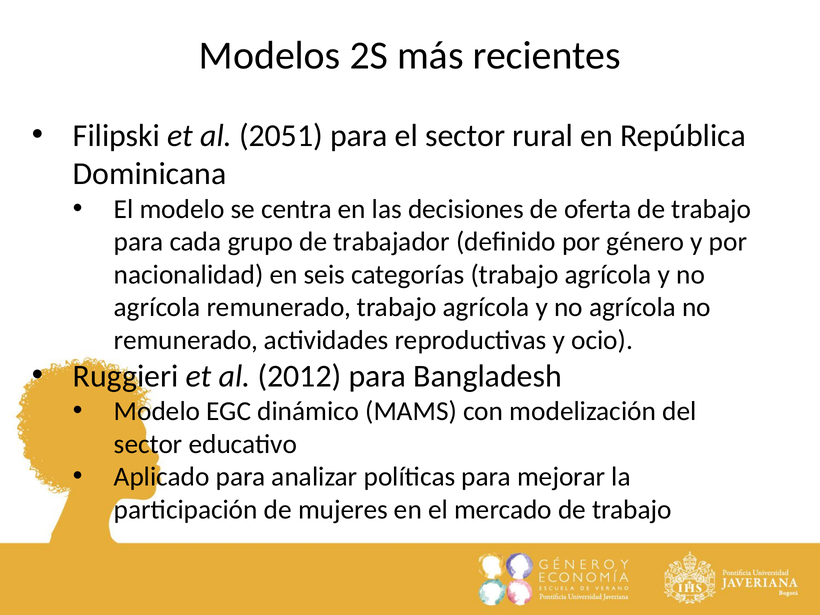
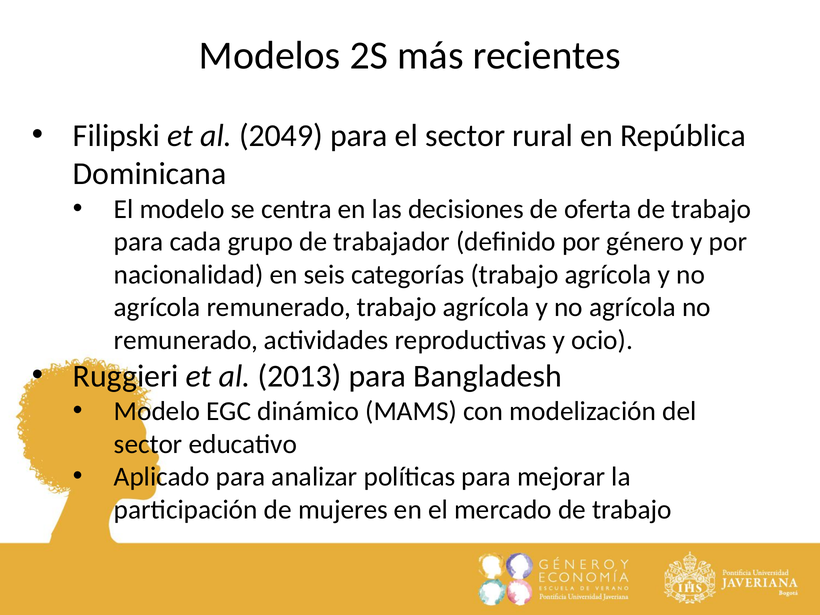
2051: 2051 -> 2049
2012: 2012 -> 2013
